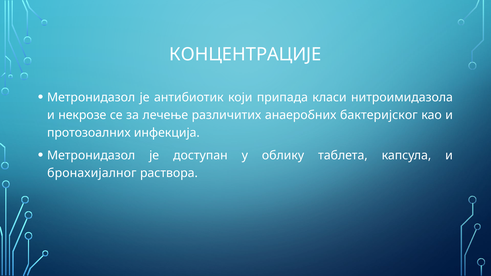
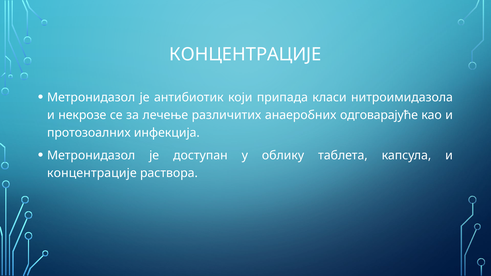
бактеријског: бактеријског -> одговарајуће
бронахијалног at (92, 173): бронахијалног -> концентрације
